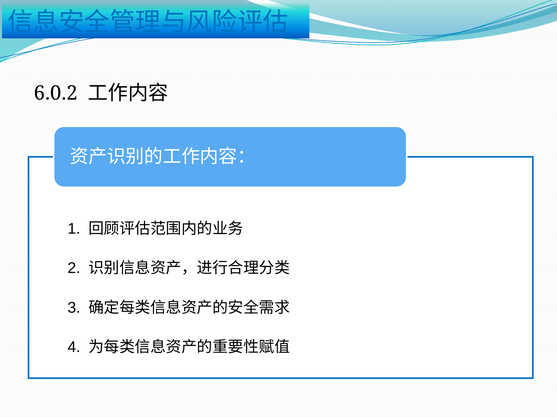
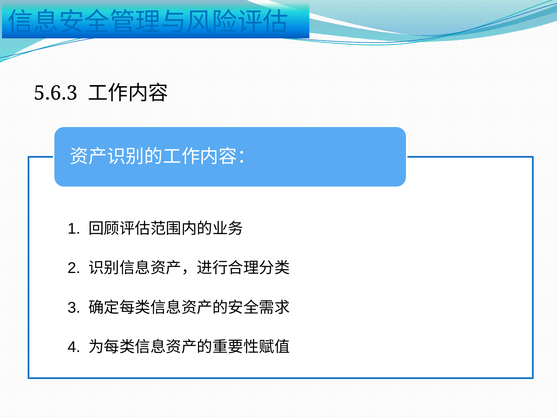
6.0.2: 6.0.2 -> 5.6.3
